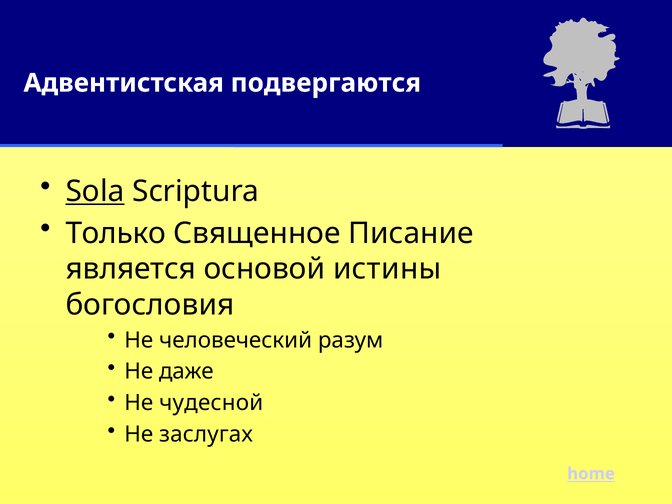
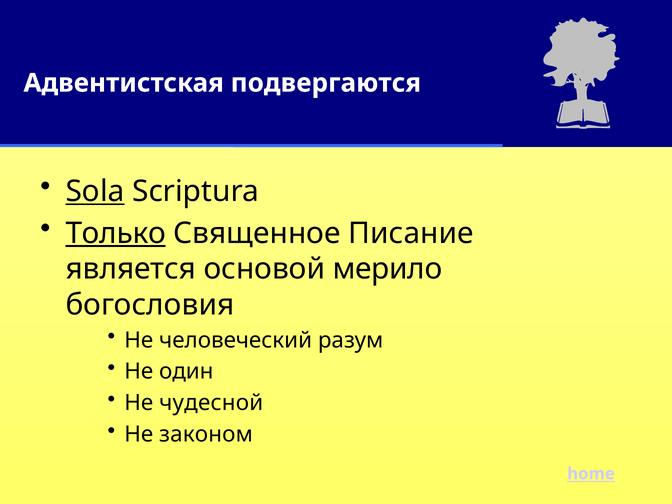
Только underline: none -> present
истины: истины -> мерило
даже: даже -> один
заслугах: заслугах -> законом
